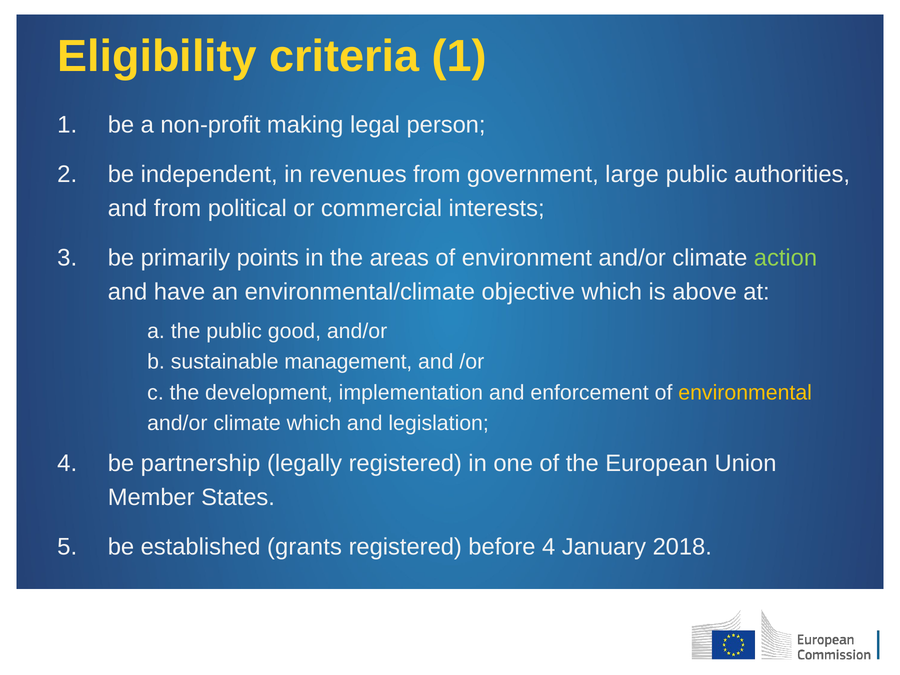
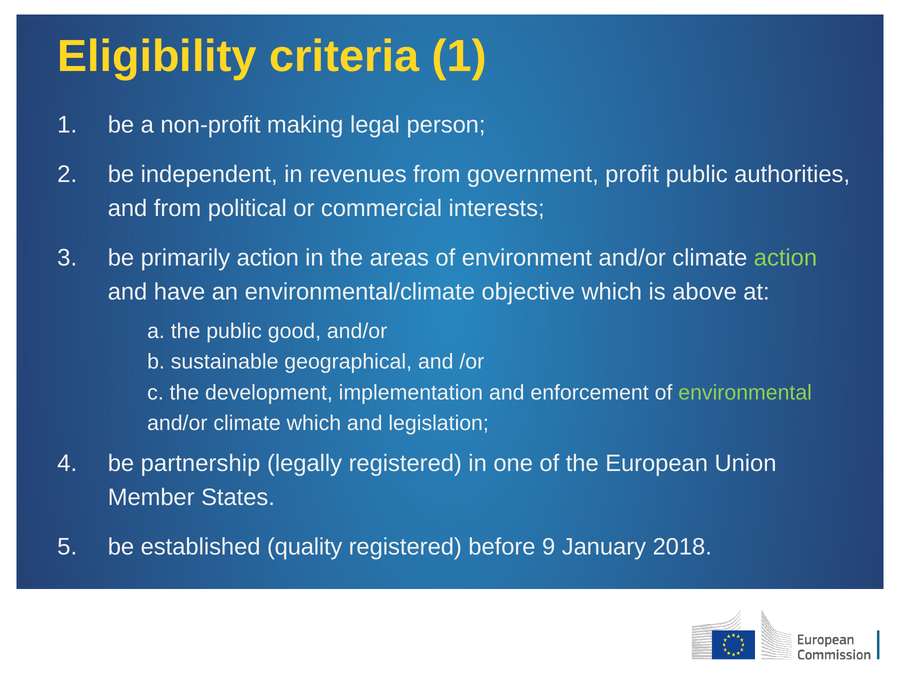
large: large -> profit
primarily points: points -> action
management: management -> geographical
environmental colour: yellow -> light green
grants: grants -> quality
before 4: 4 -> 9
